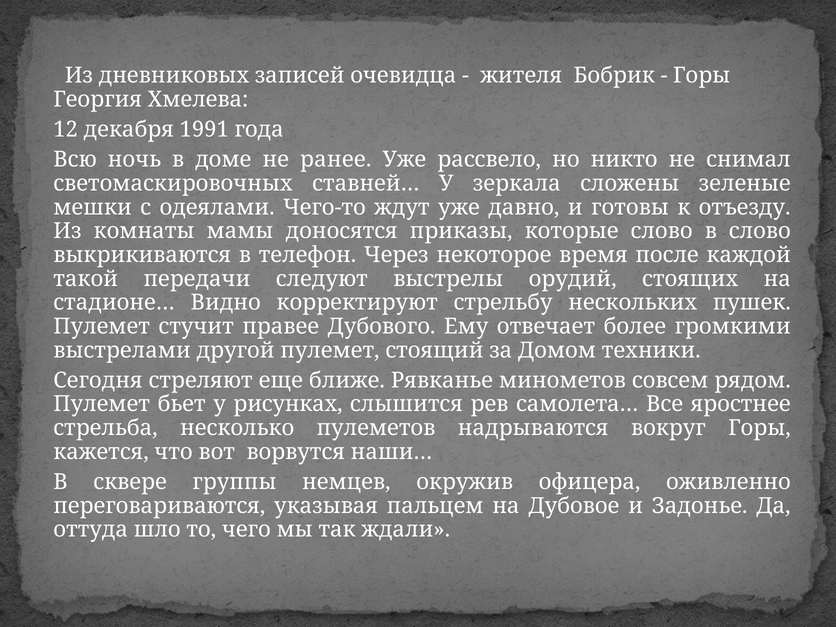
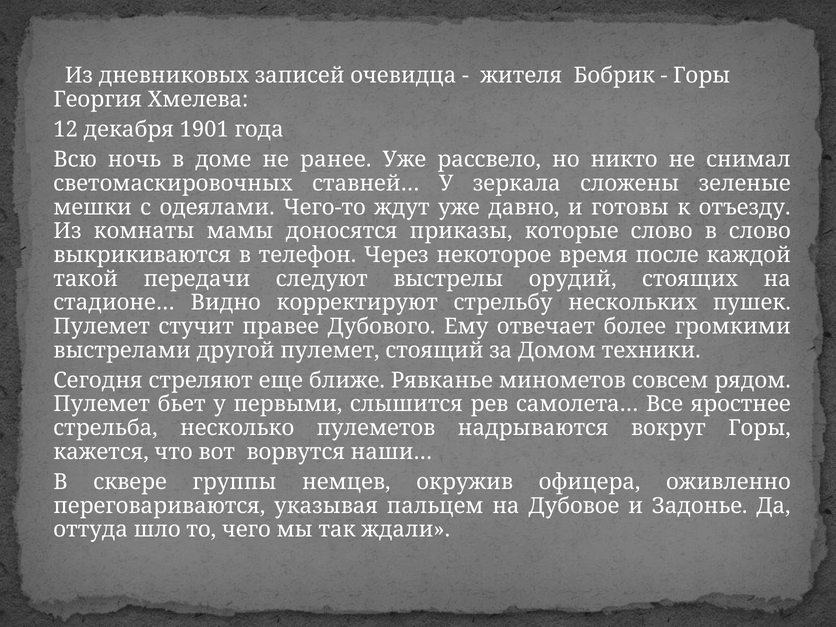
1991: 1991 -> 1901
рисунках: рисунках -> первыми
